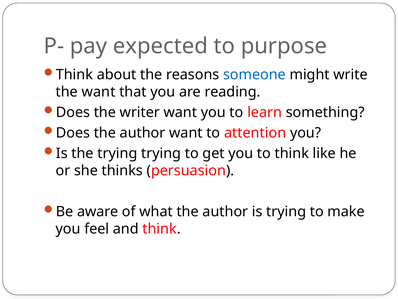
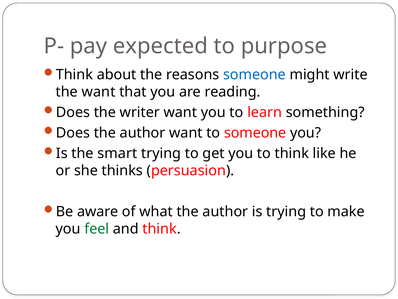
to attention: attention -> someone
the trying: trying -> smart
feel colour: black -> green
